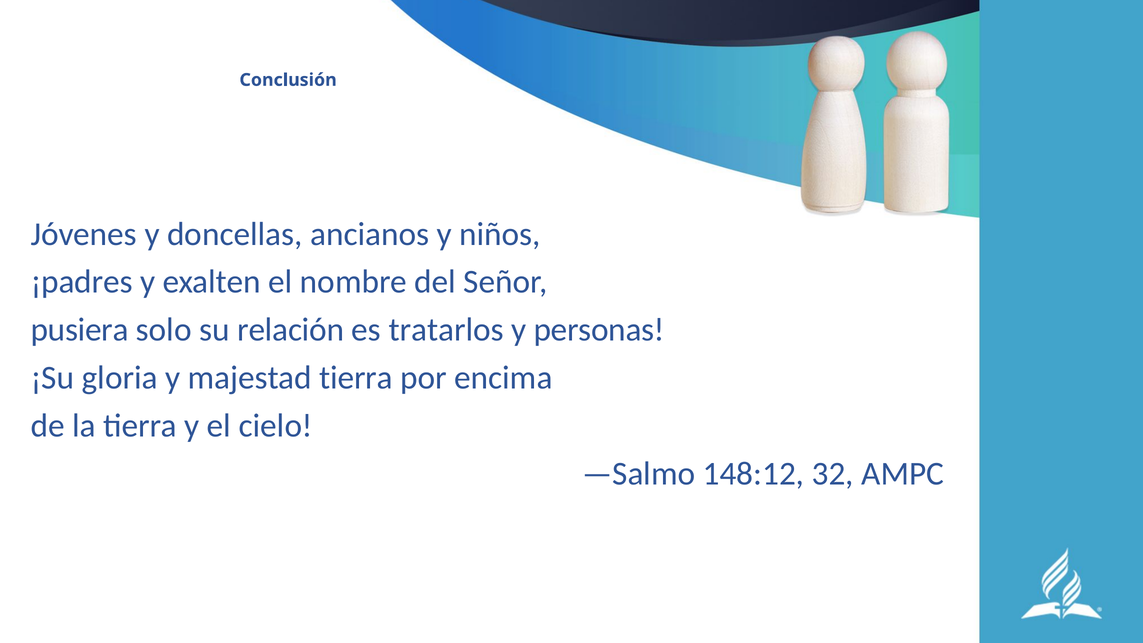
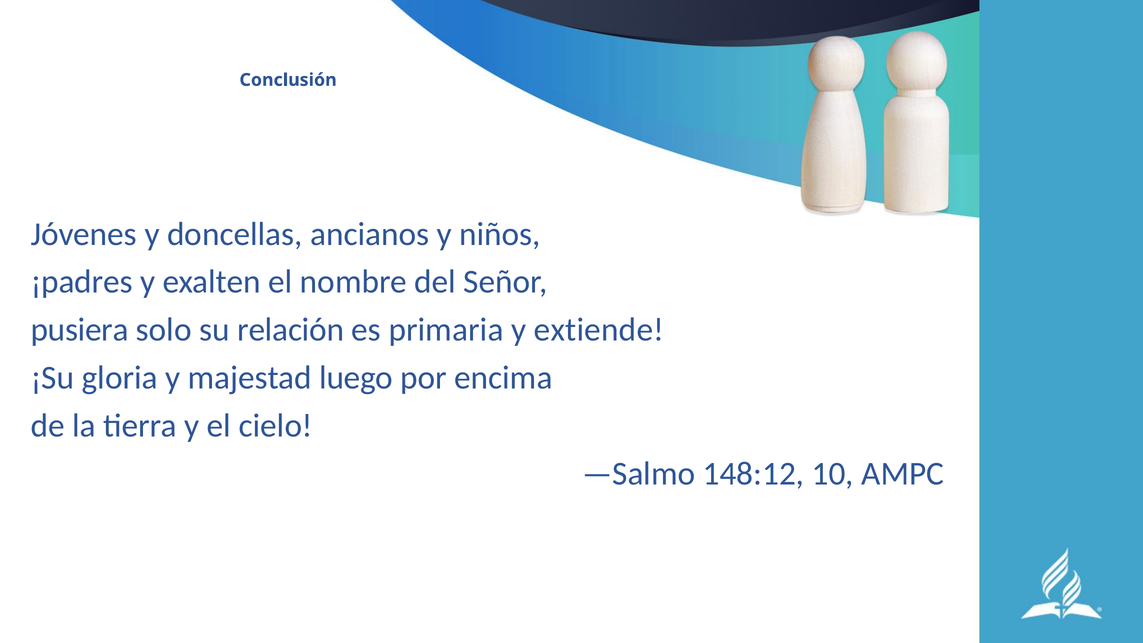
tratarlos: tratarlos -> primaria
personas: personas -> extiende
majestad tierra: tierra -> luego
32: 32 -> 10
